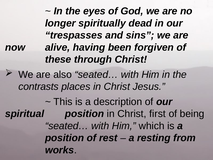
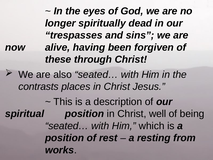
first: first -> well
